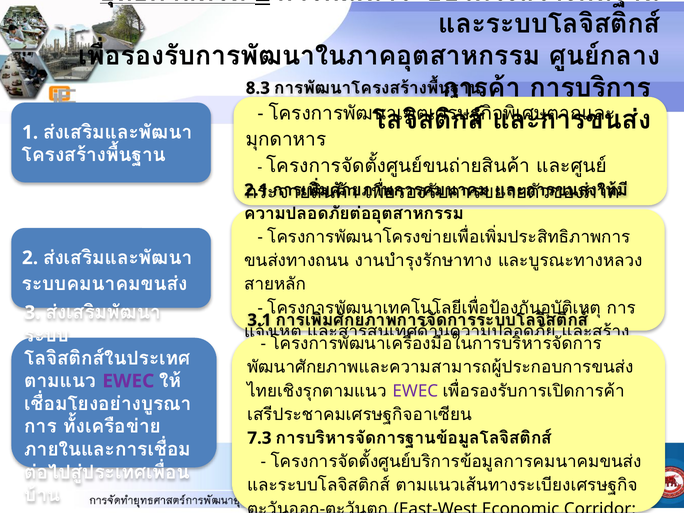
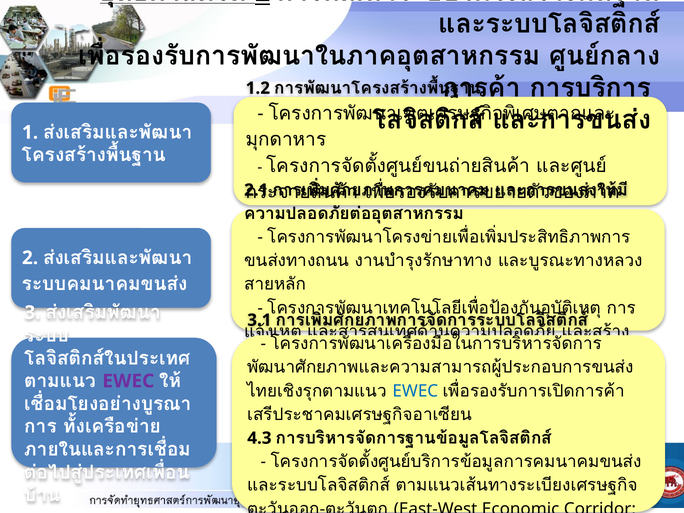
8.3: 8.3 -> 1.2
EWEC at (415, 391) colour: purple -> blue
7.3: 7.3 -> 4.3
